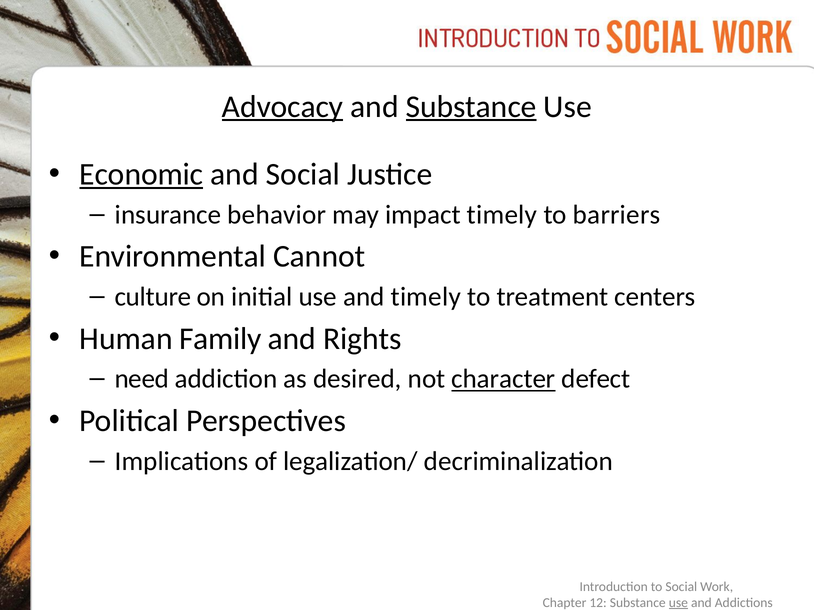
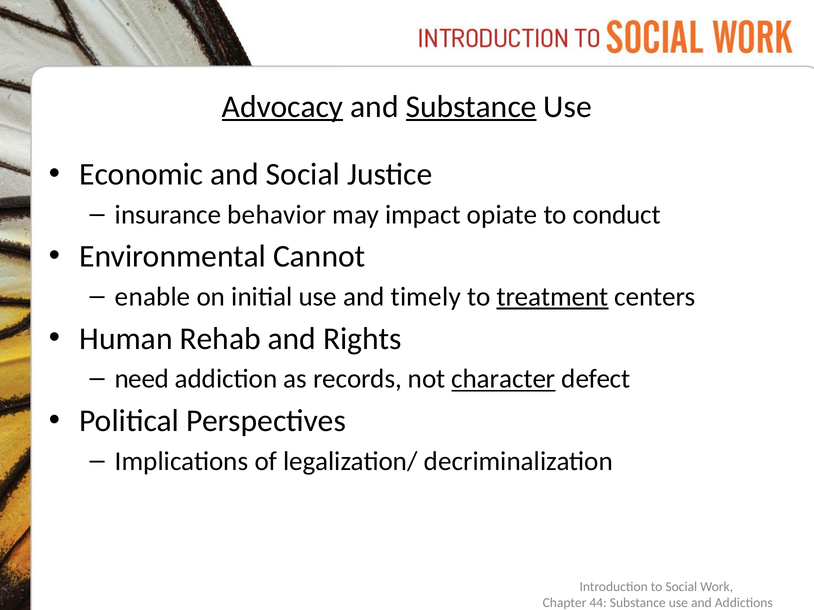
Economic underline: present -> none
impact timely: timely -> opiate
barriers: barriers -> conduct
culture: culture -> enable
treatment underline: none -> present
Family: Family -> Rehab
desired: desired -> records
12: 12 -> 44
use at (678, 603) underline: present -> none
